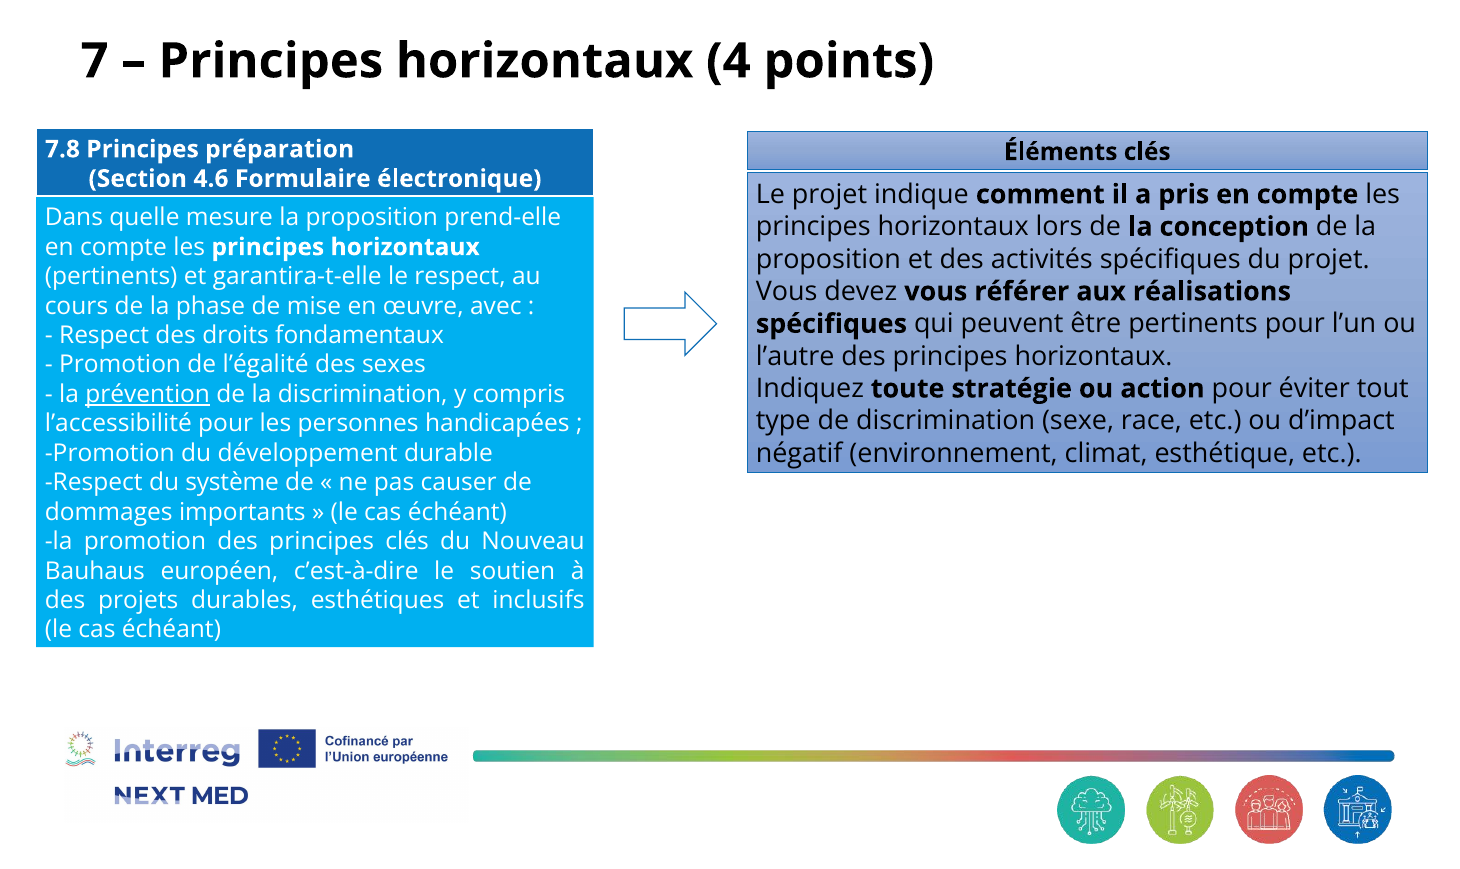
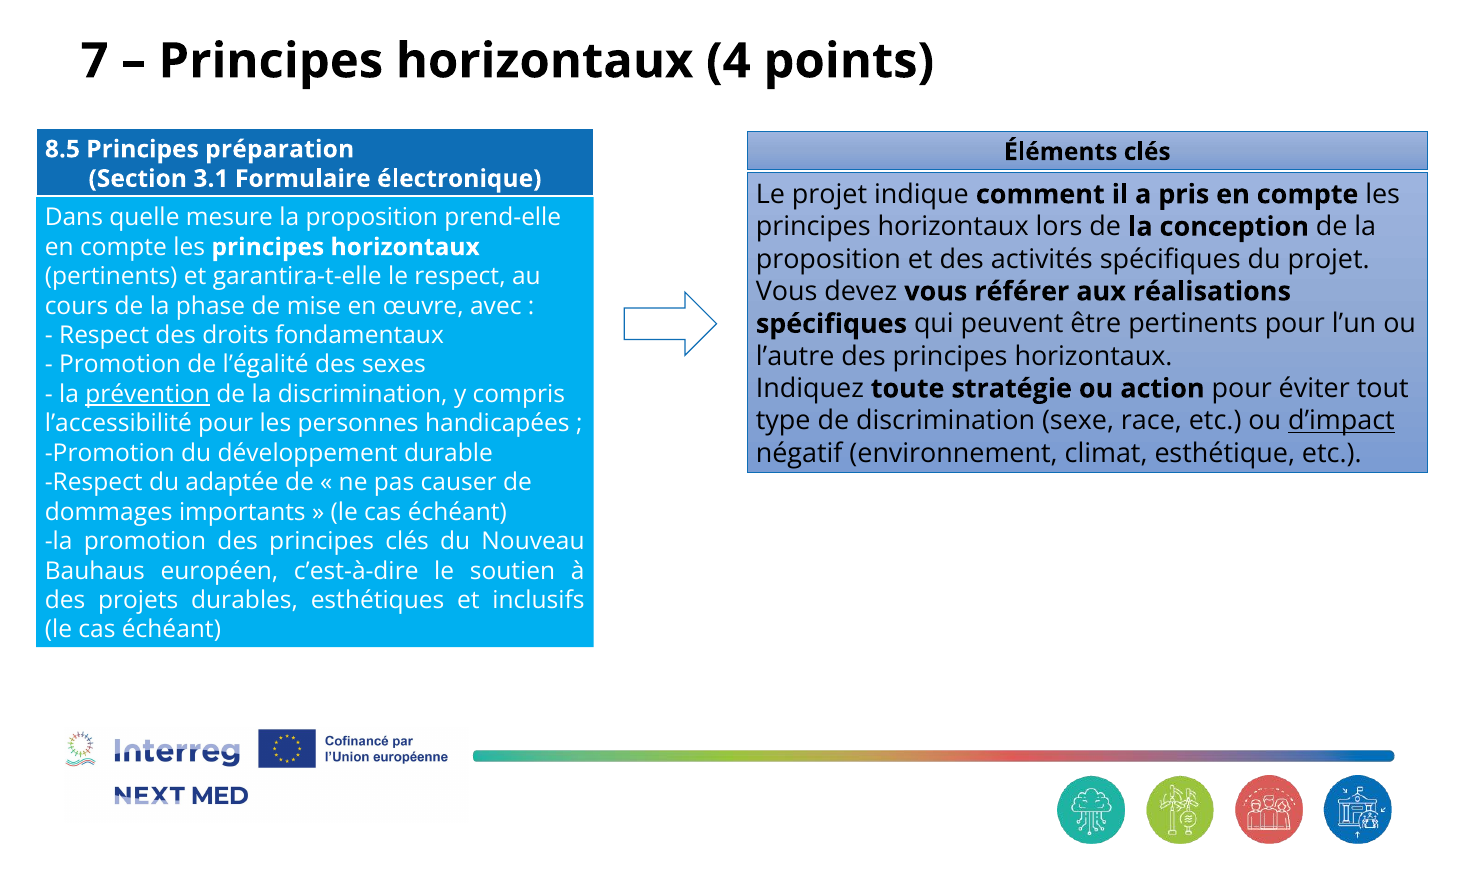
7.8: 7.8 -> 8.5
4.6: 4.6 -> 3.1
d’impact underline: none -> present
système: système -> adaptée
